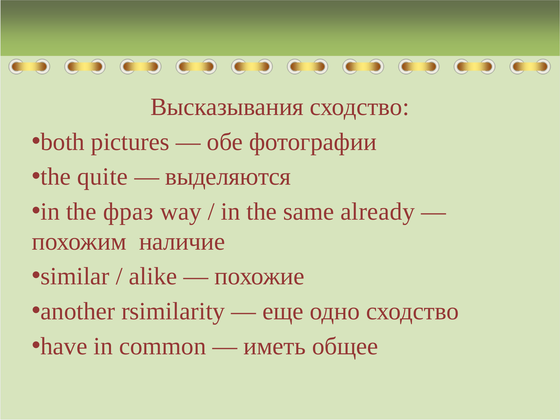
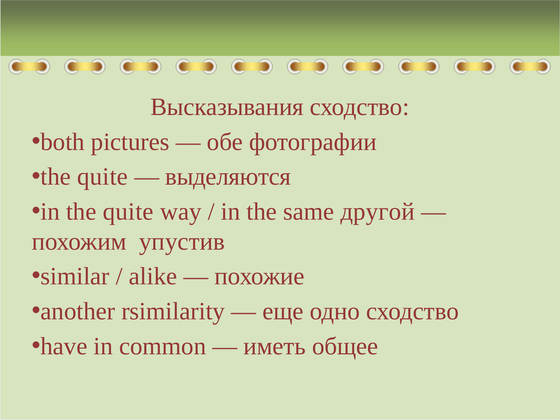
in the фраз: фраз -> quite
already: already -> другой
наличие: наличие -> упустив
